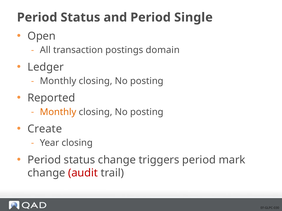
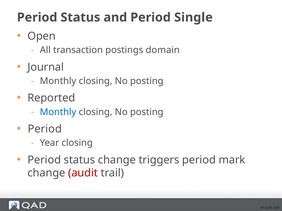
Ledger: Ledger -> Journal
Monthly at (58, 112) colour: orange -> blue
Create at (45, 129): Create -> Period
